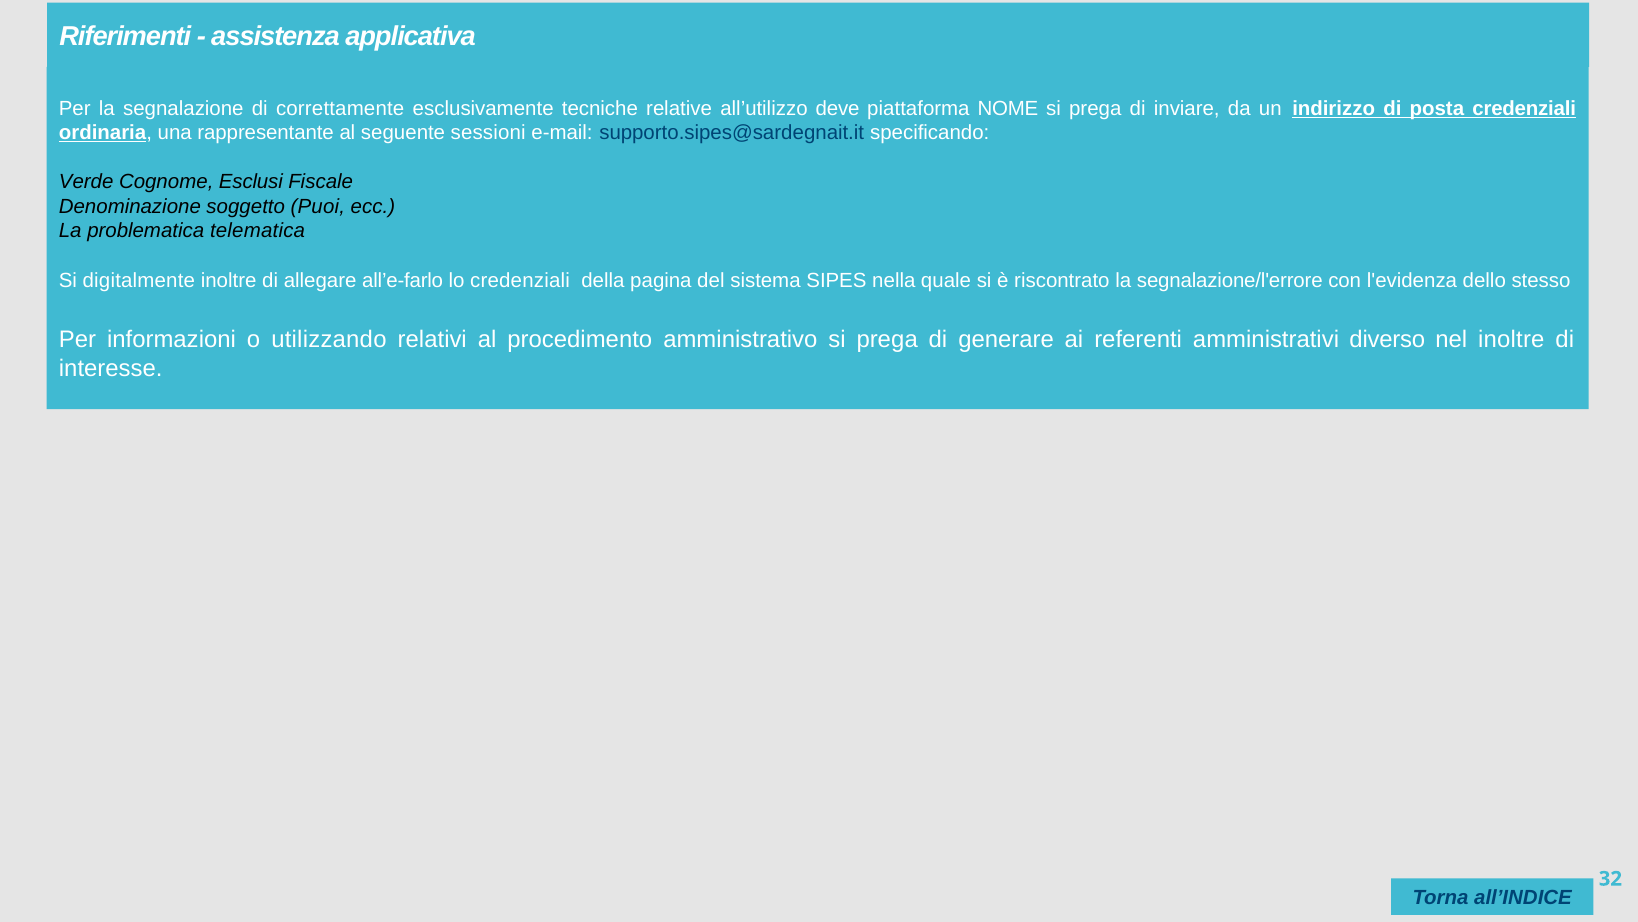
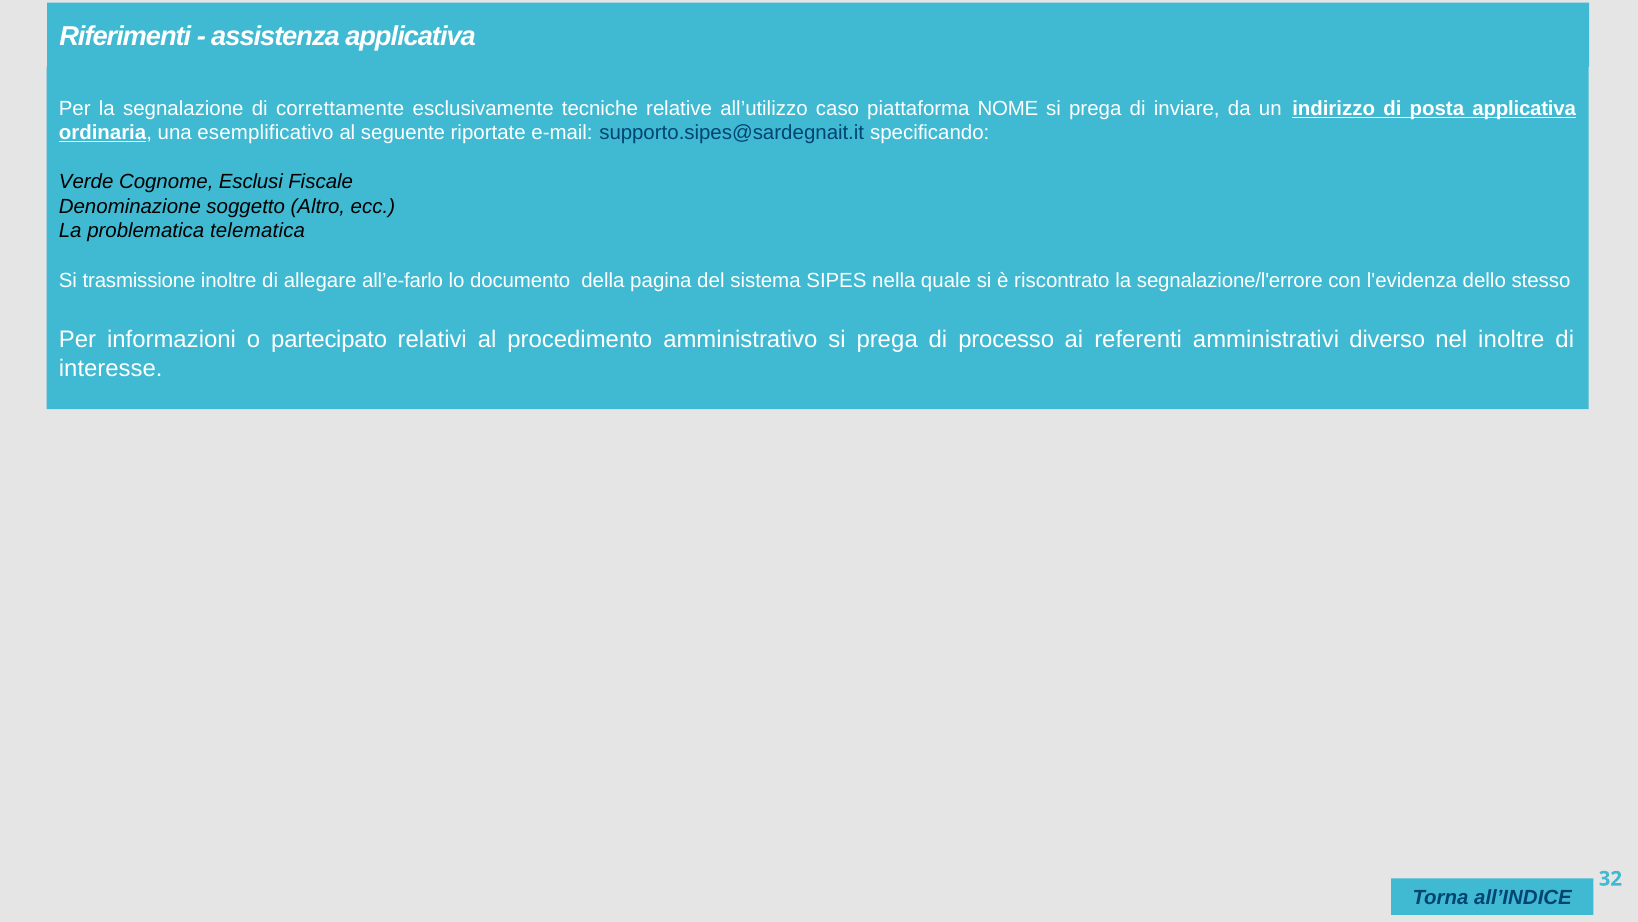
deve: deve -> caso
posta credenziali: credenziali -> applicativa
rappresentante: rappresentante -> esemplificativo
sessioni: sessioni -> riportate
Puoi: Puoi -> Altro
digitalmente: digitalmente -> trasmissione
lo credenziali: credenziali -> documento
utilizzando: utilizzando -> partecipato
generare: generare -> processo
